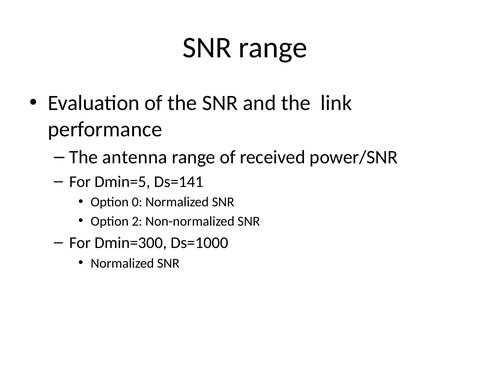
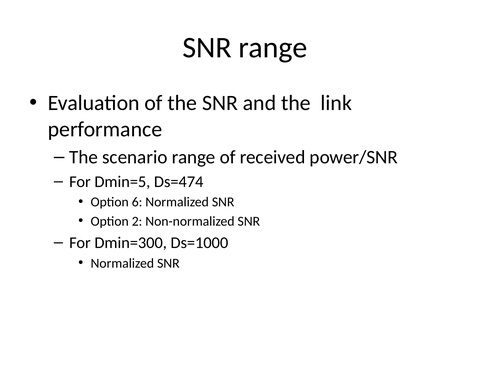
antenna: antenna -> scenario
Ds=141: Ds=141 -> Ds=474
0: 0 -> 6
